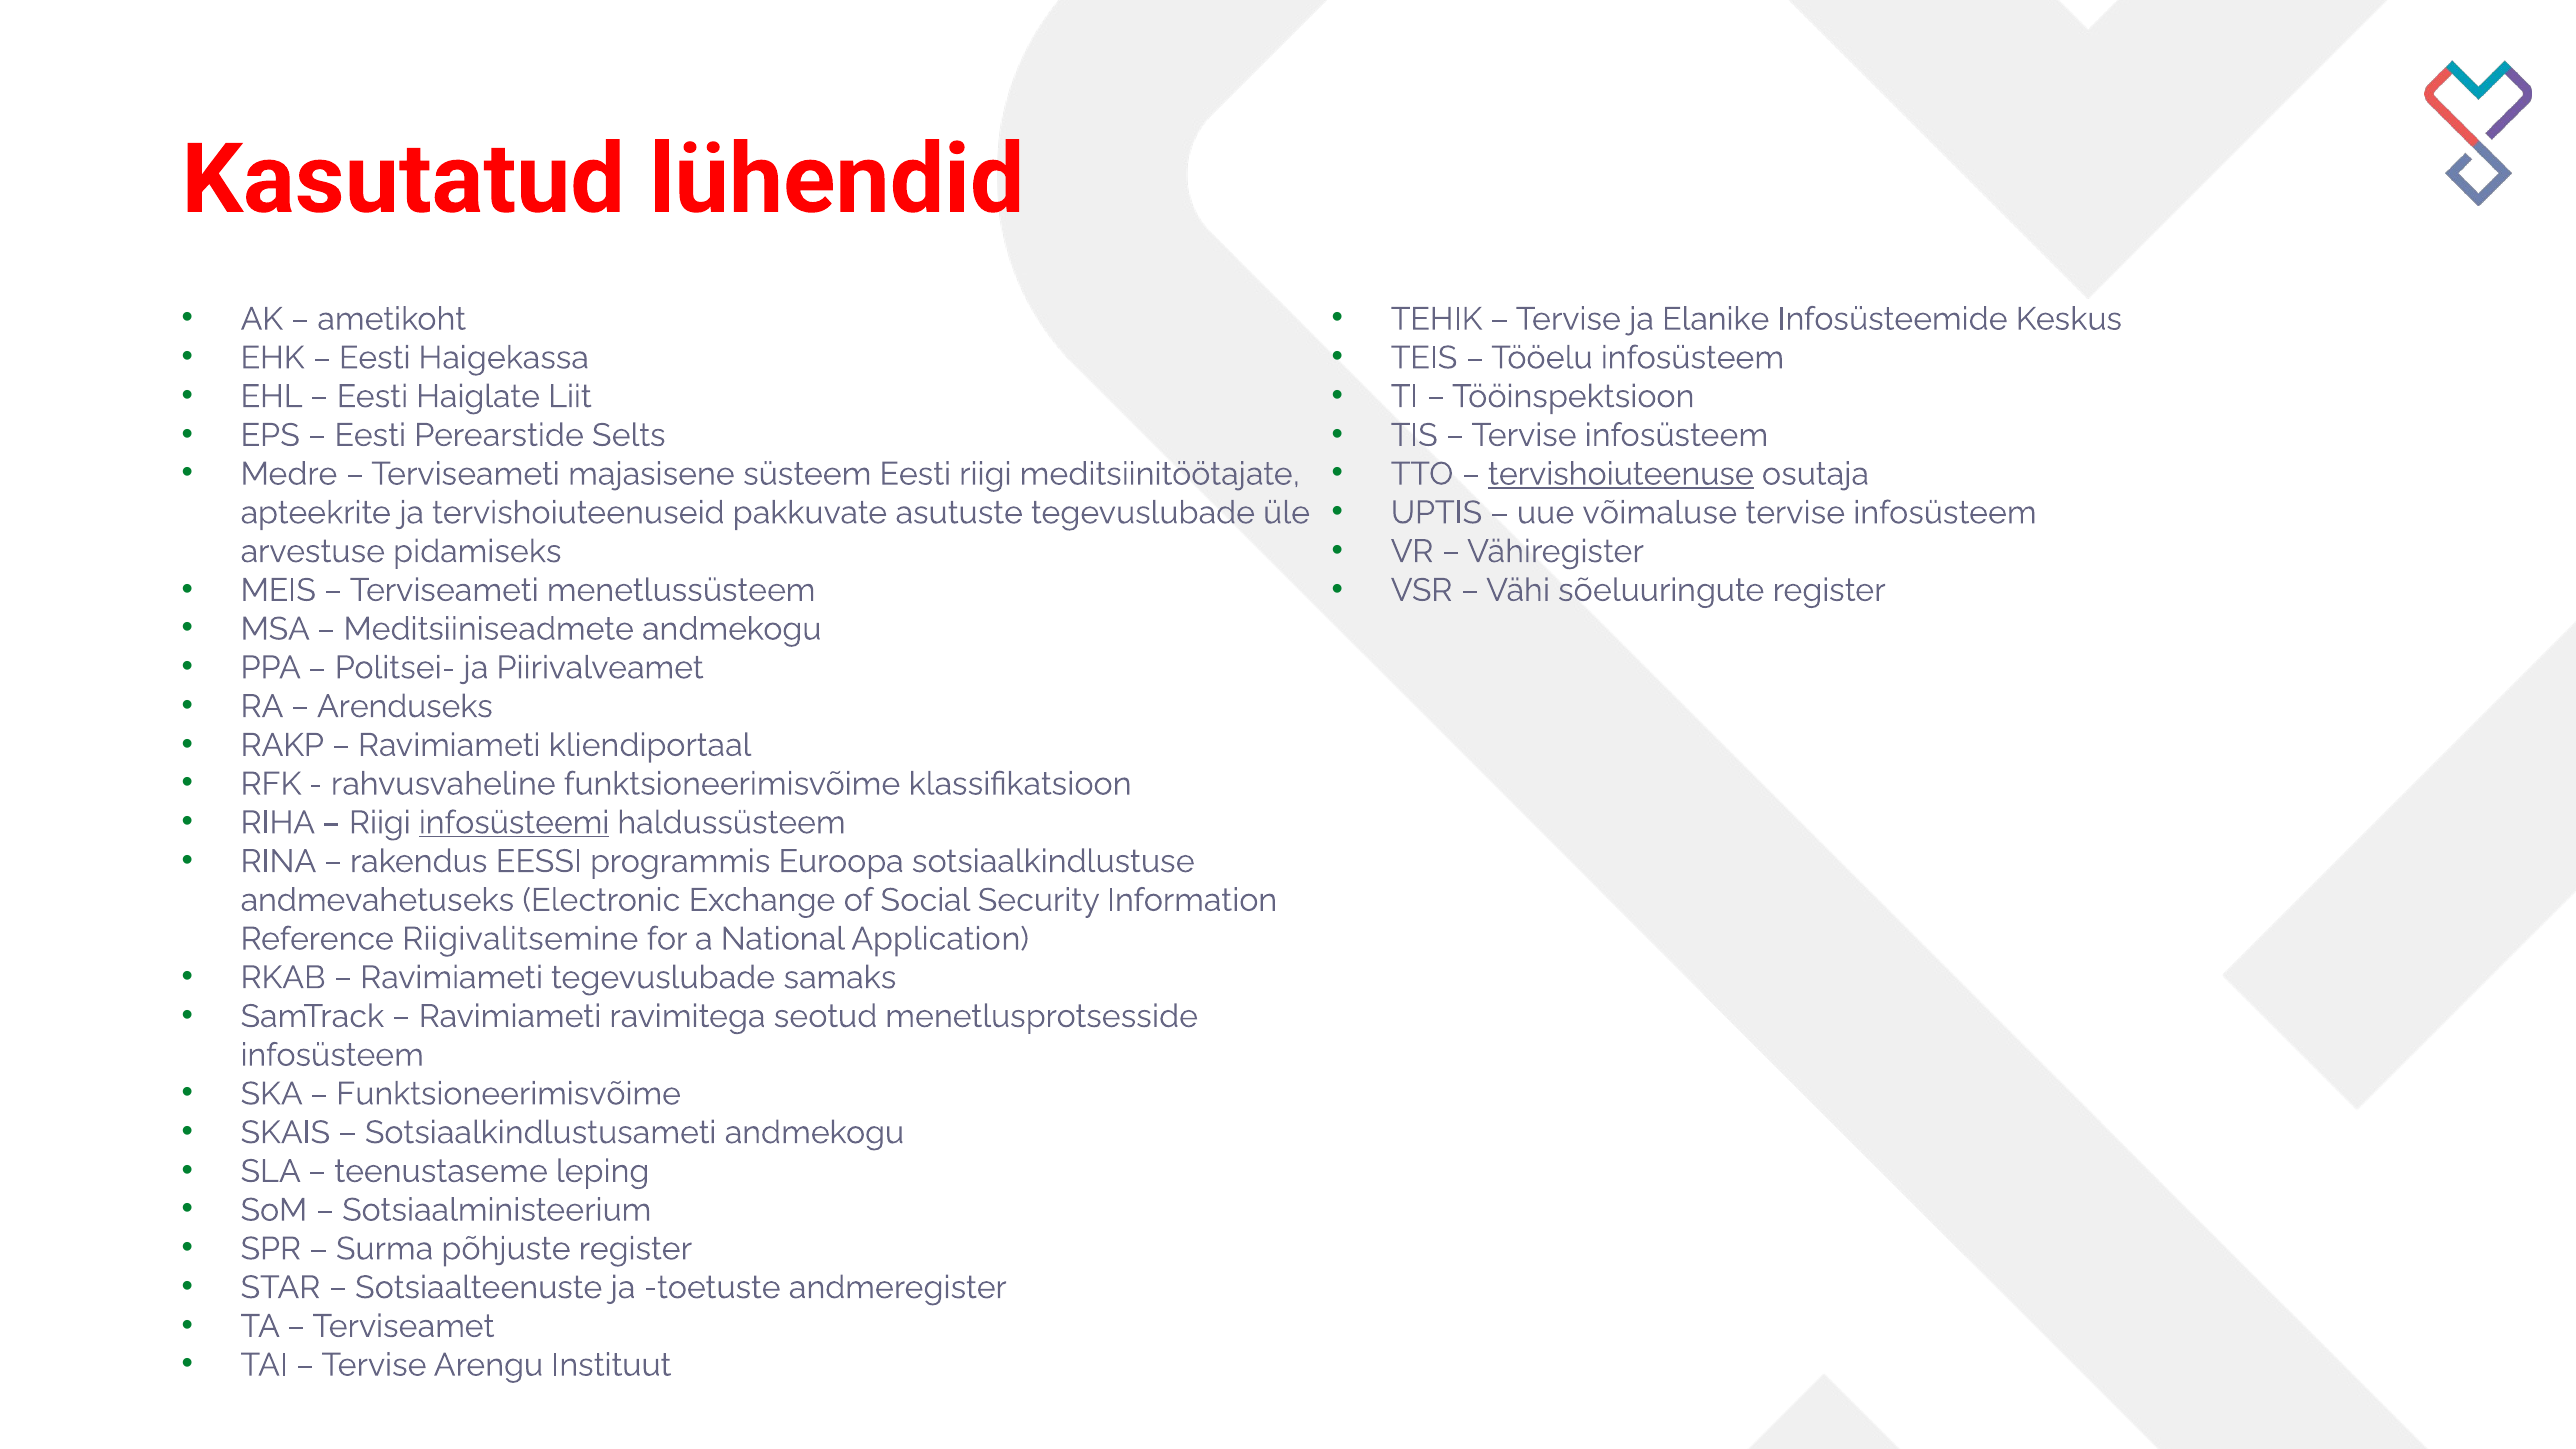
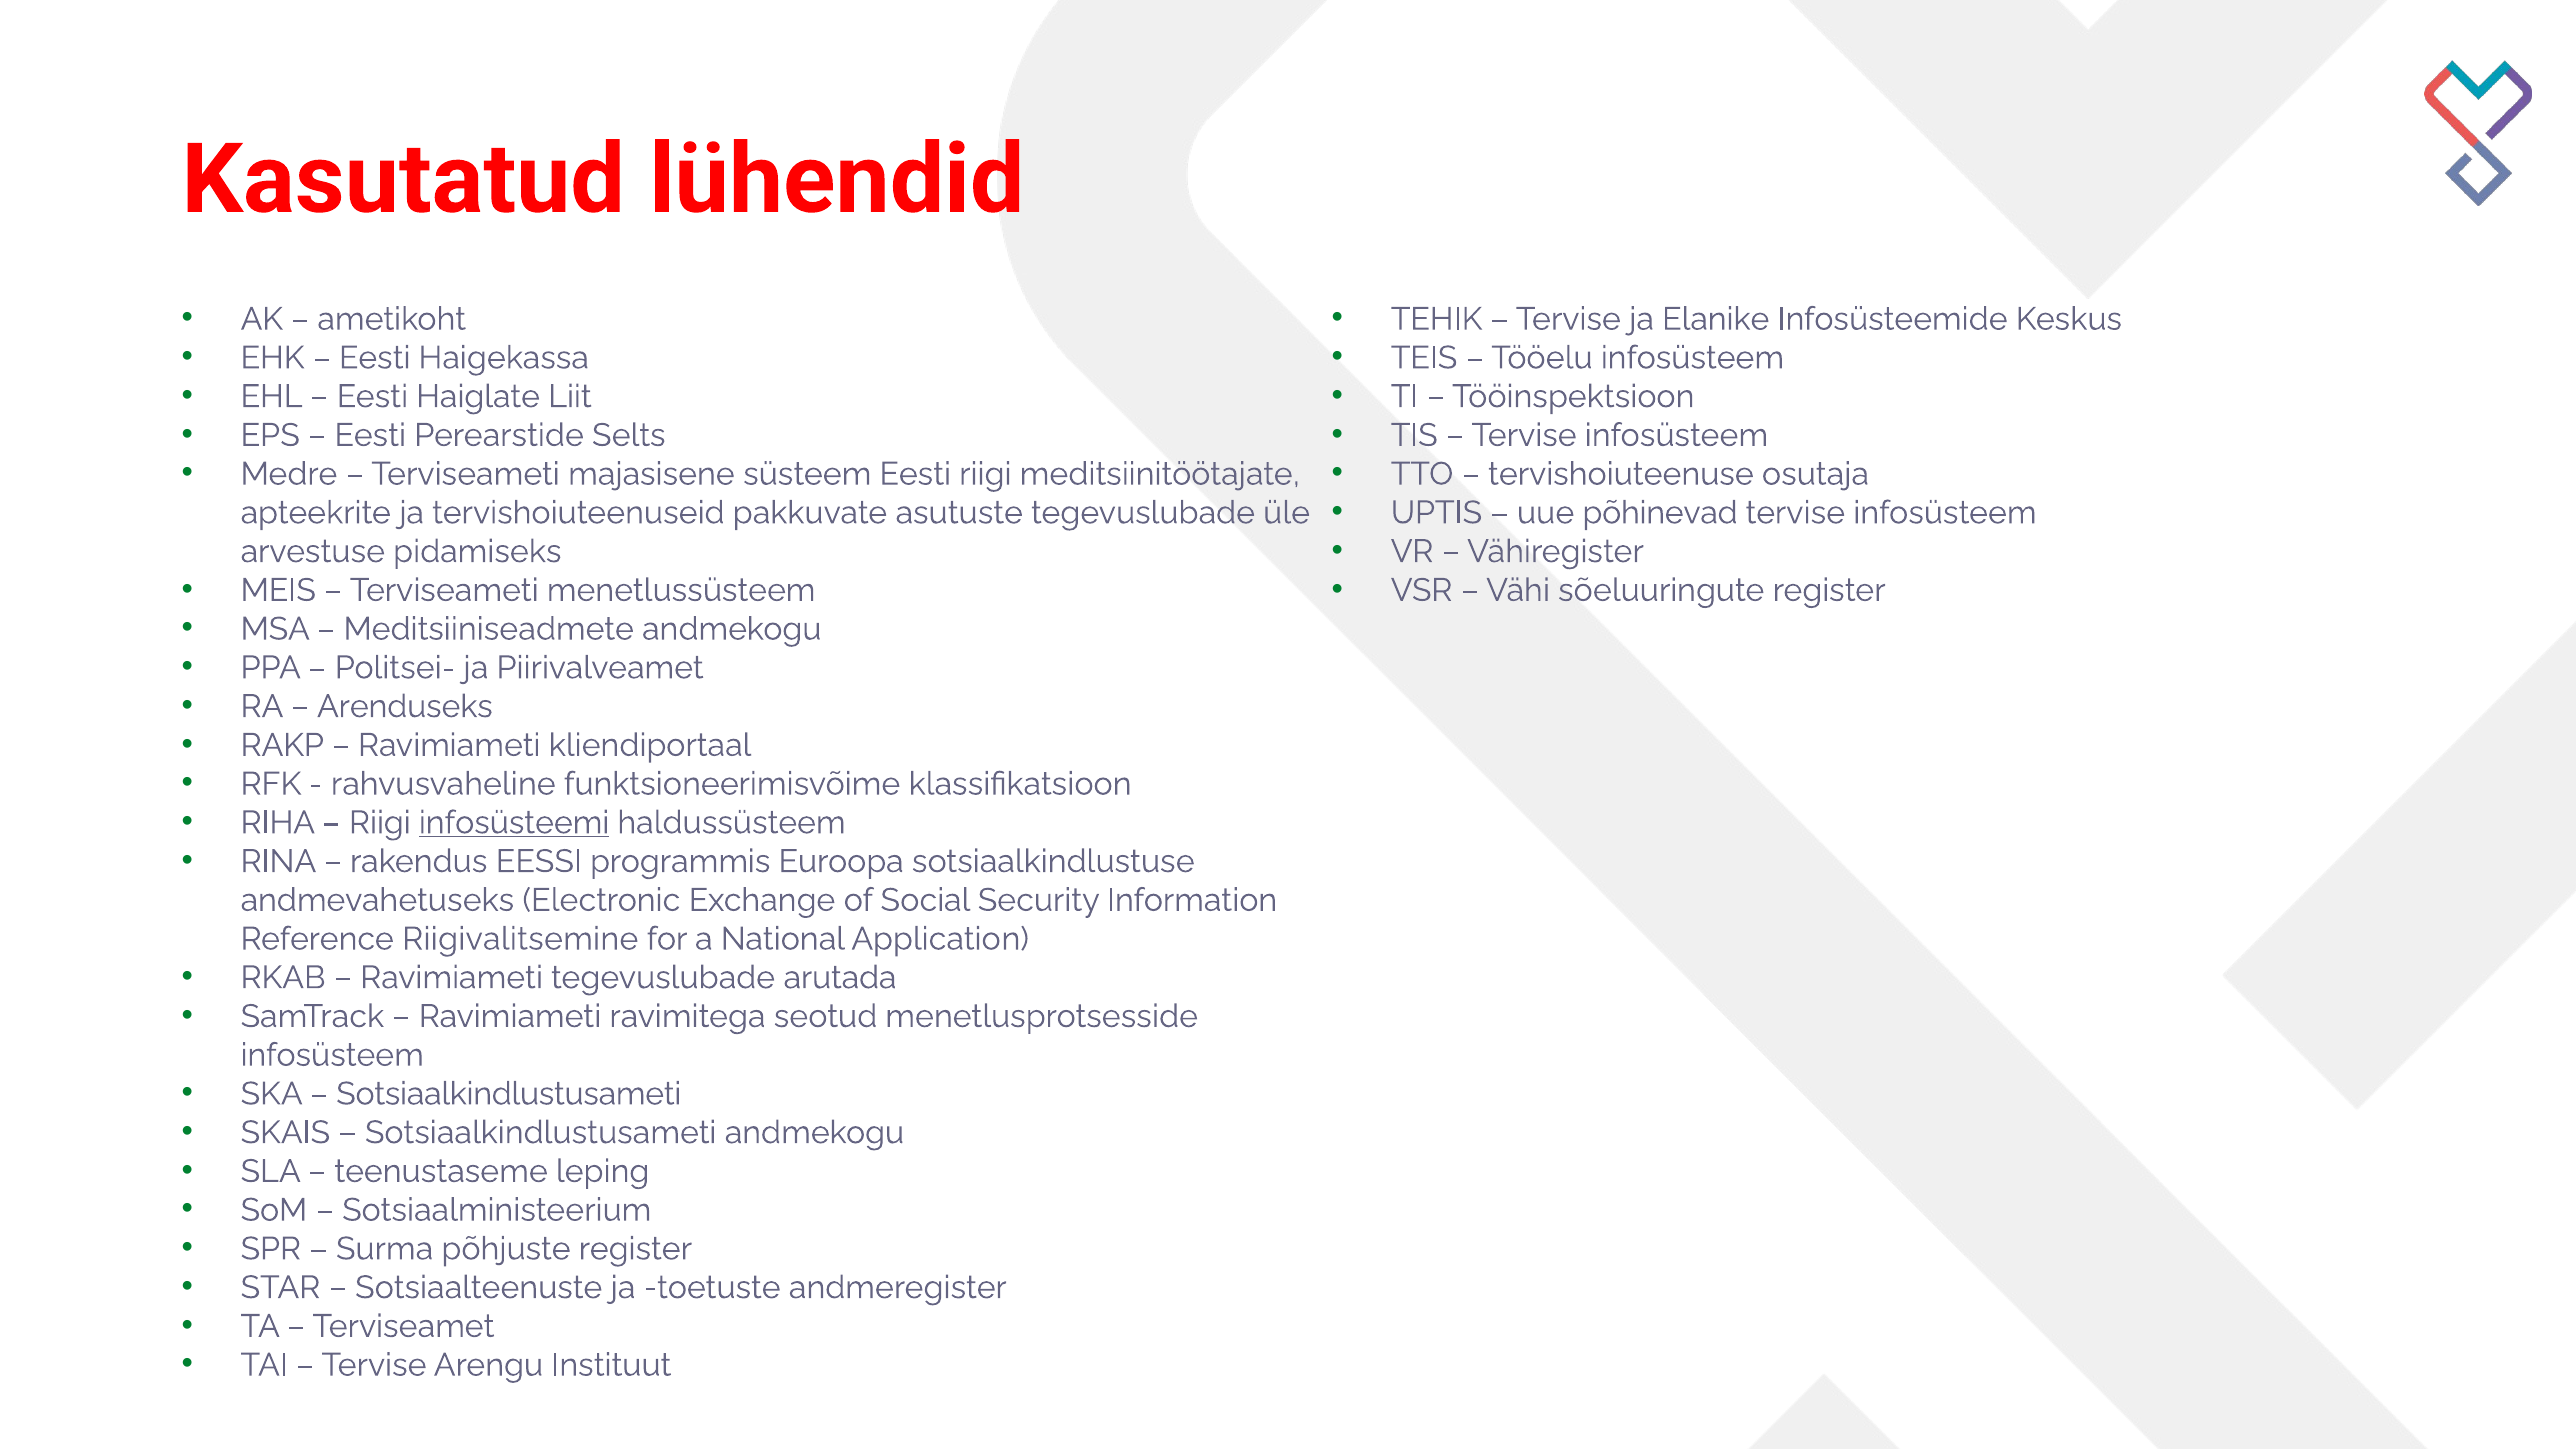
tervishoiuteenuse underline: present -> none
võimaluse: võimaluse -> põhinevad
samaks: samaks -> arutada
Funktsioneerimisvõime at (509, 1094): Funktsioneerimisvõime -> Sotsiaalkindlustusameti
